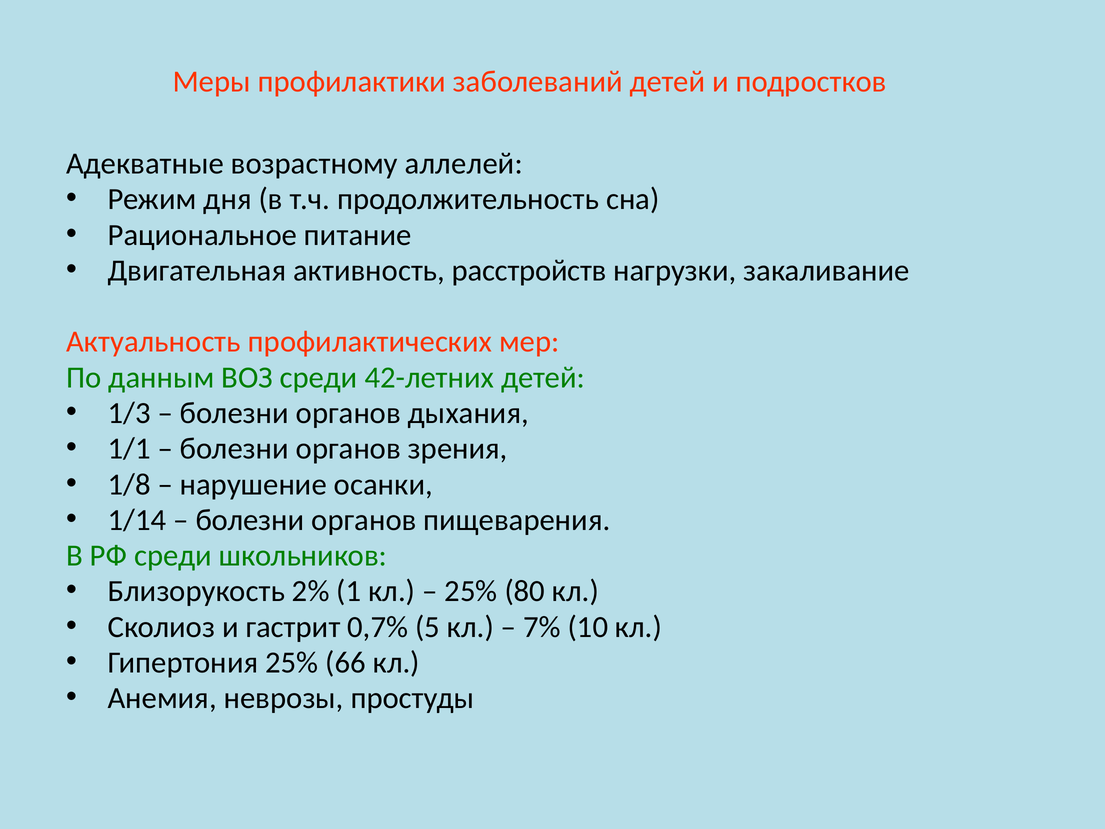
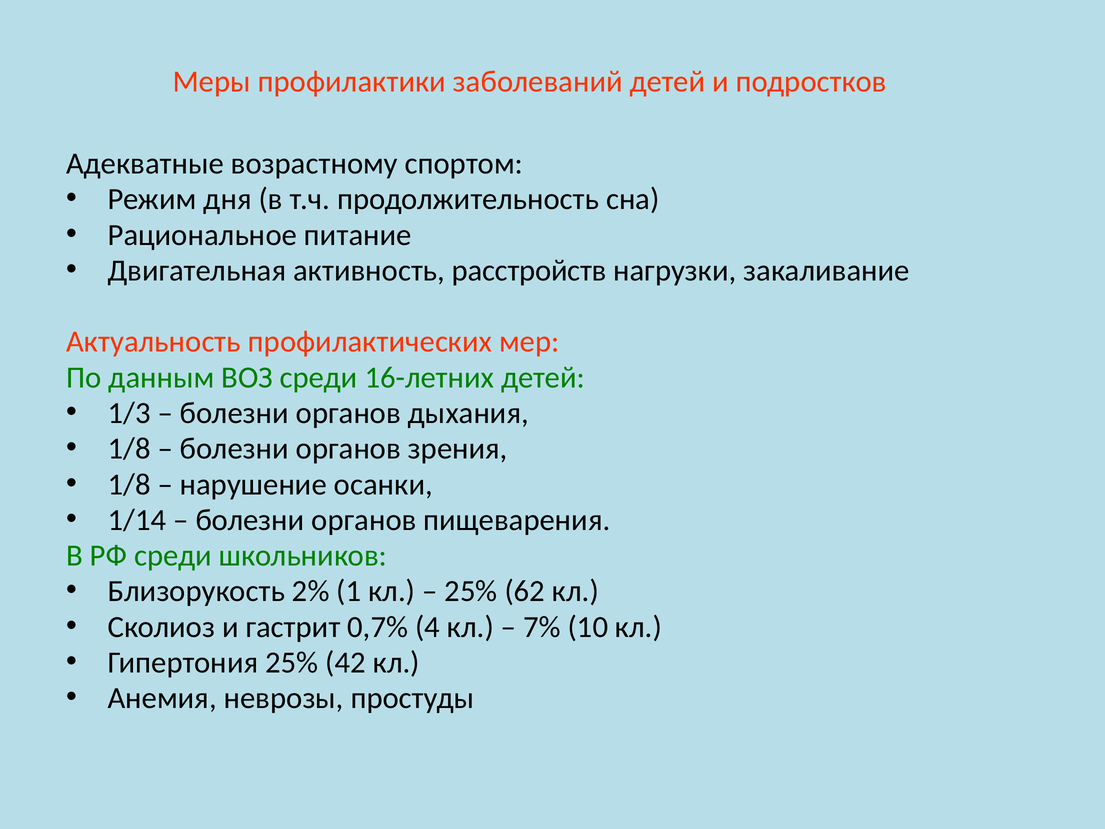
аллелей: аллелей -> спортом
42-летних: 42-летних -> 16-летних
1/1 at (129, 449): 1/1 -> 1/8
80: 80 -> 62
5: 5 -> 4
66: 66 -> 42
